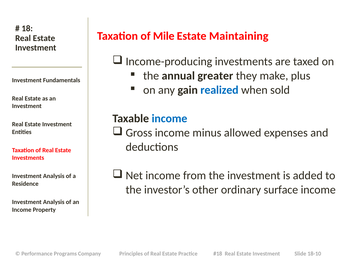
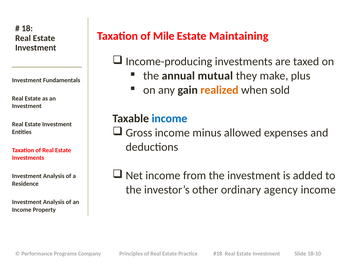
greater: greater -> mutual
realized colour: blue -> orange
surface: surface -> agency
